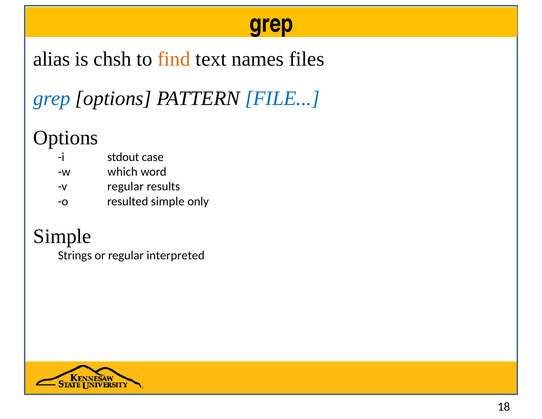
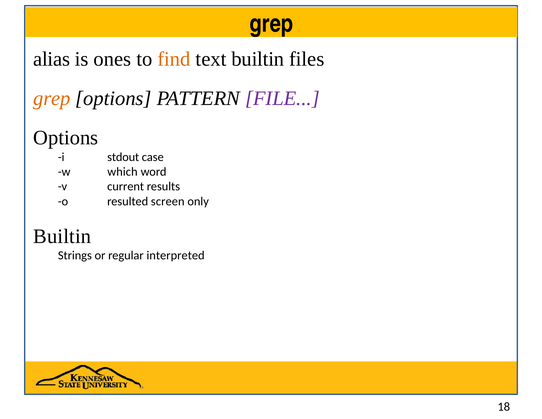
chsh: chsh -> ones
text names: names -> builtin
grep at (52, 98) colour: blue -> orange
FILE colour: blue -> purple
v regular: regular -> current
resulted simple: simple -> screen
Simple at (62, 236): Simple -> Builtin
